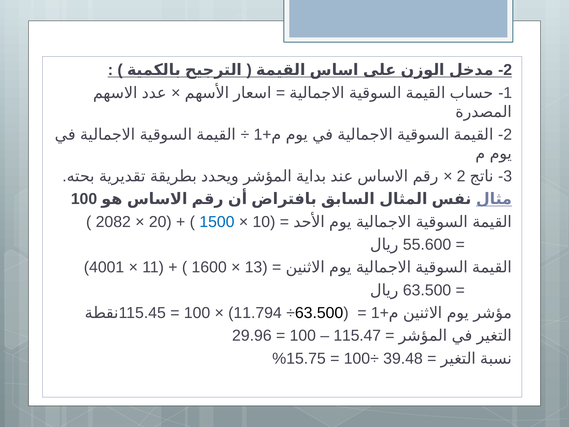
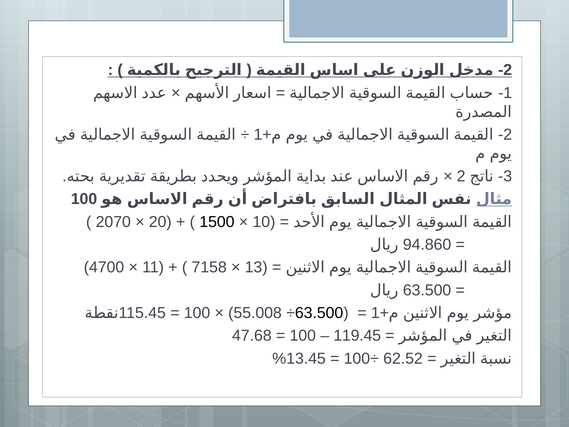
2082: 2082 -> 2070
1500 colour: blue -> black
55.600: 55.600 -> 94.860
4001: 4001 -> 4700
1600: 1600 -> 7158
11.794: 11.794 -> 55.008
29.96: 29.96 -> 47.68
115.47: 115.47 -> 119.45
15.75: 15.75 -> 13.45
39.48: 39.48 -> 62.52
